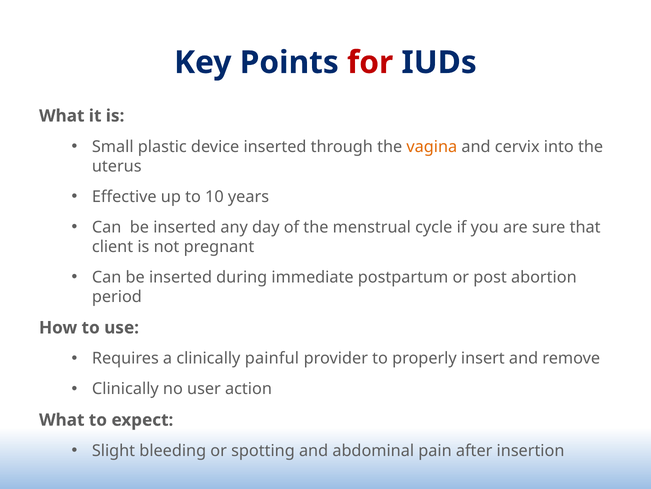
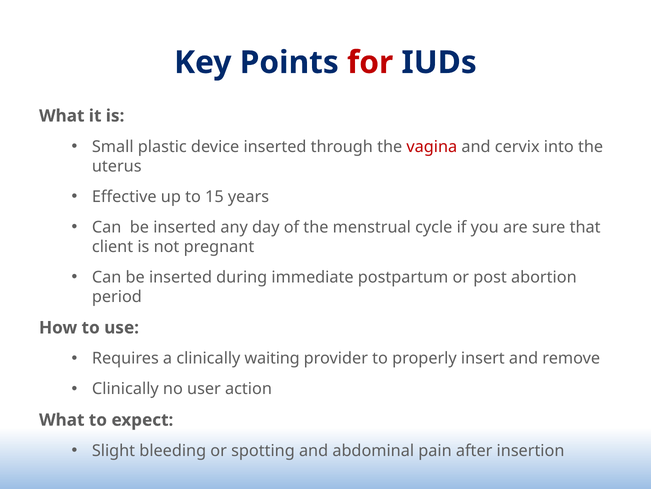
vagina colour: orange -> red
10: 10 -> 15
painful: painful -> waiting
